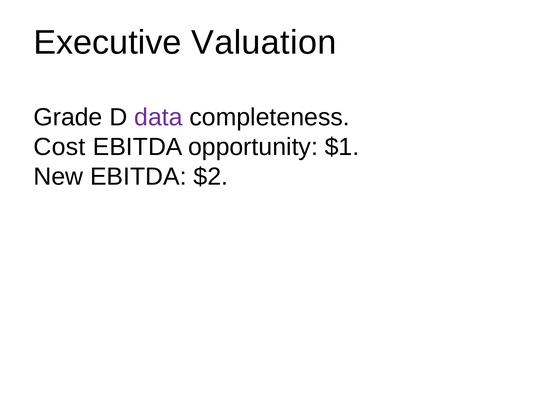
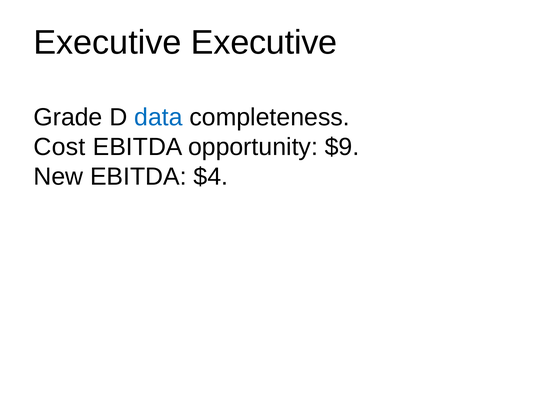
Executive Valuation: Valuation -> Executive
data colour: purple -> blue
$1: $1 -> $9
$2: $2 -> $4
